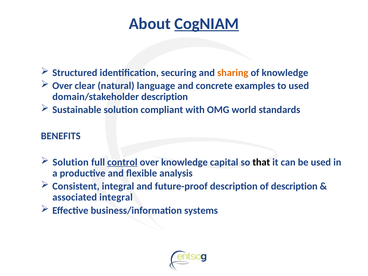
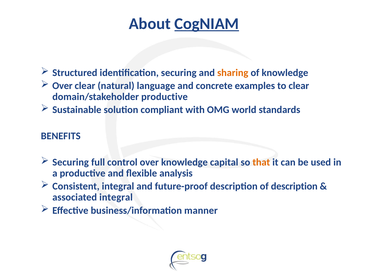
to used: used -> clear
domain/stakeholder description: description -> productive
Solution at (71, 162): Solution -> Securing
control underline: present -> none
that colour: black -> orange
systems: systems -> manner
